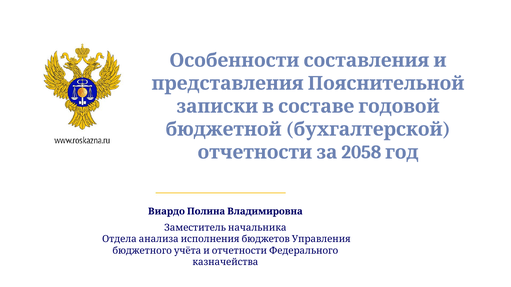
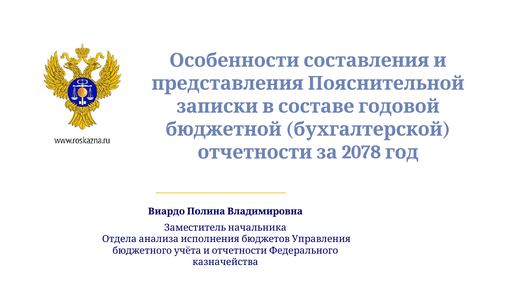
2058: 2058 -> 2078
